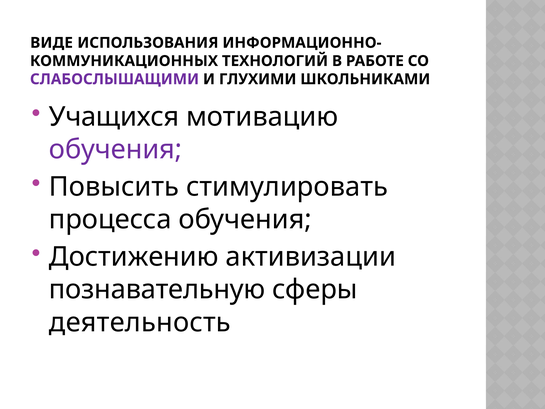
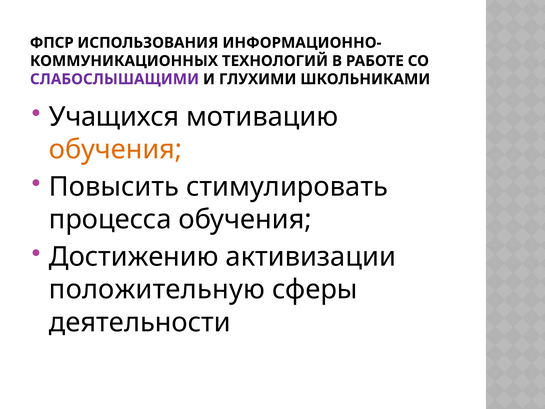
ВИДЕ: ВИДЕ -> ФПСР
обучения at (116, 150) colour: purple -> orange
познавательную: познавательную -> положительную
деятельность: деятельность -> деятельности
